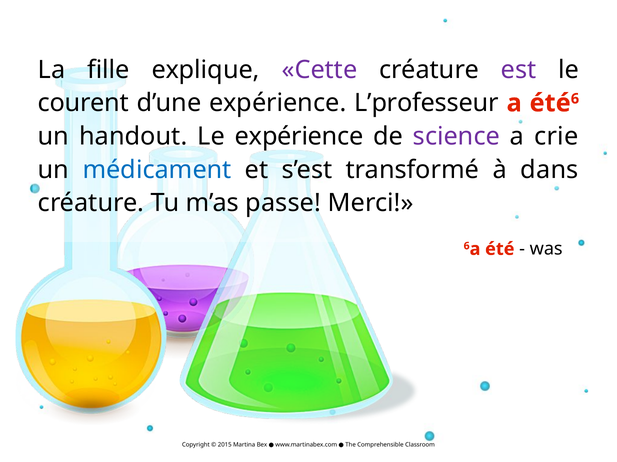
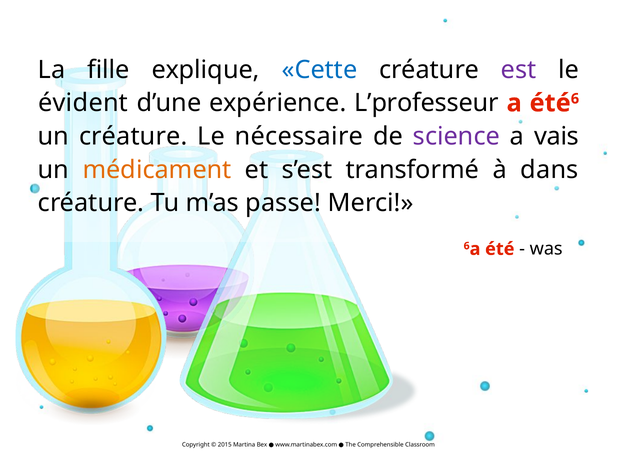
Cette colour: purple -> blue
courent: courent -> évident
un handout: handout -> créature
Le expérience: expérience -> nécessaire
crie: crie -> vais
médicament colour: blue -> orange
